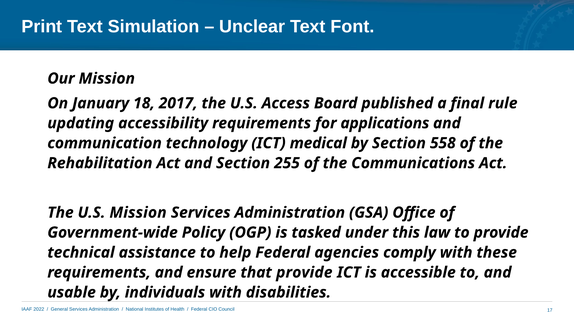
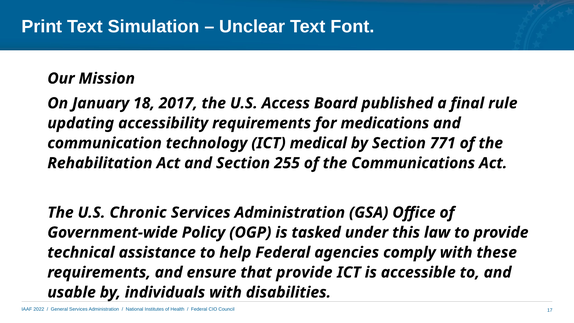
applications: applications -> medications
558: 558 -> 771
U.S Mission: Mission -> Chronic
